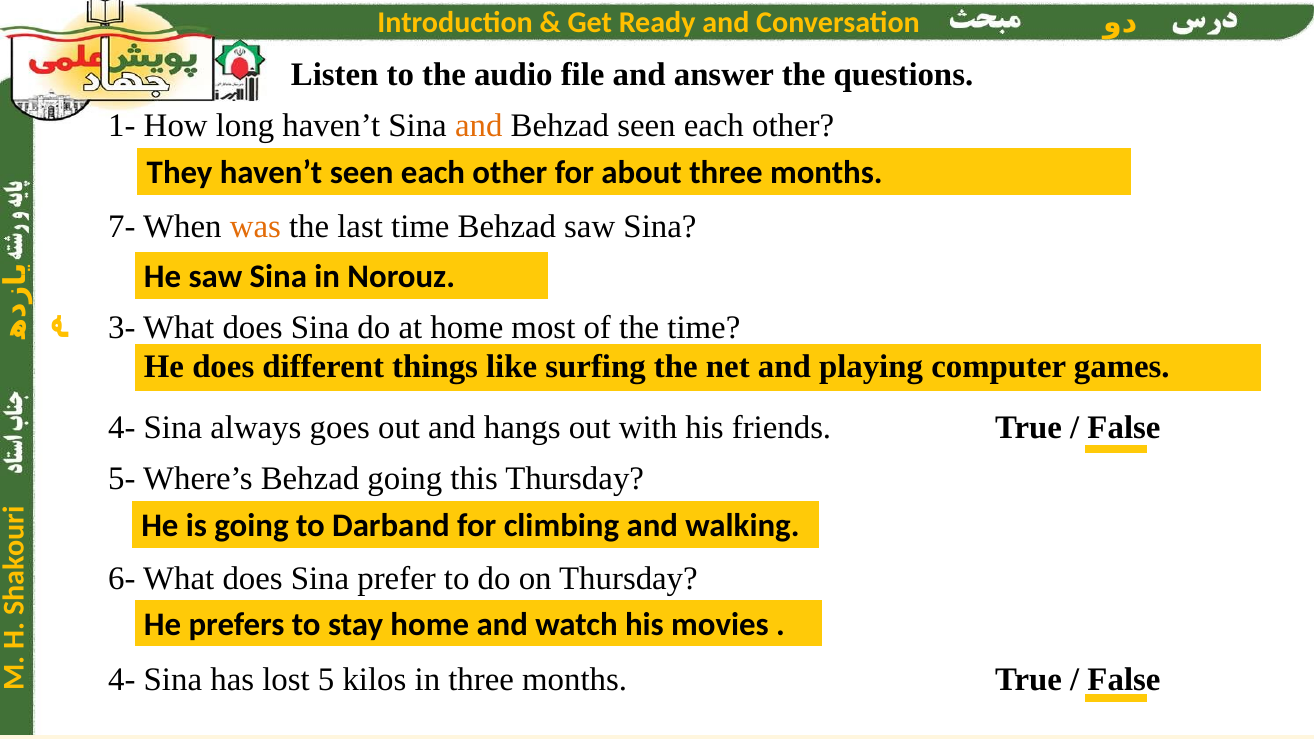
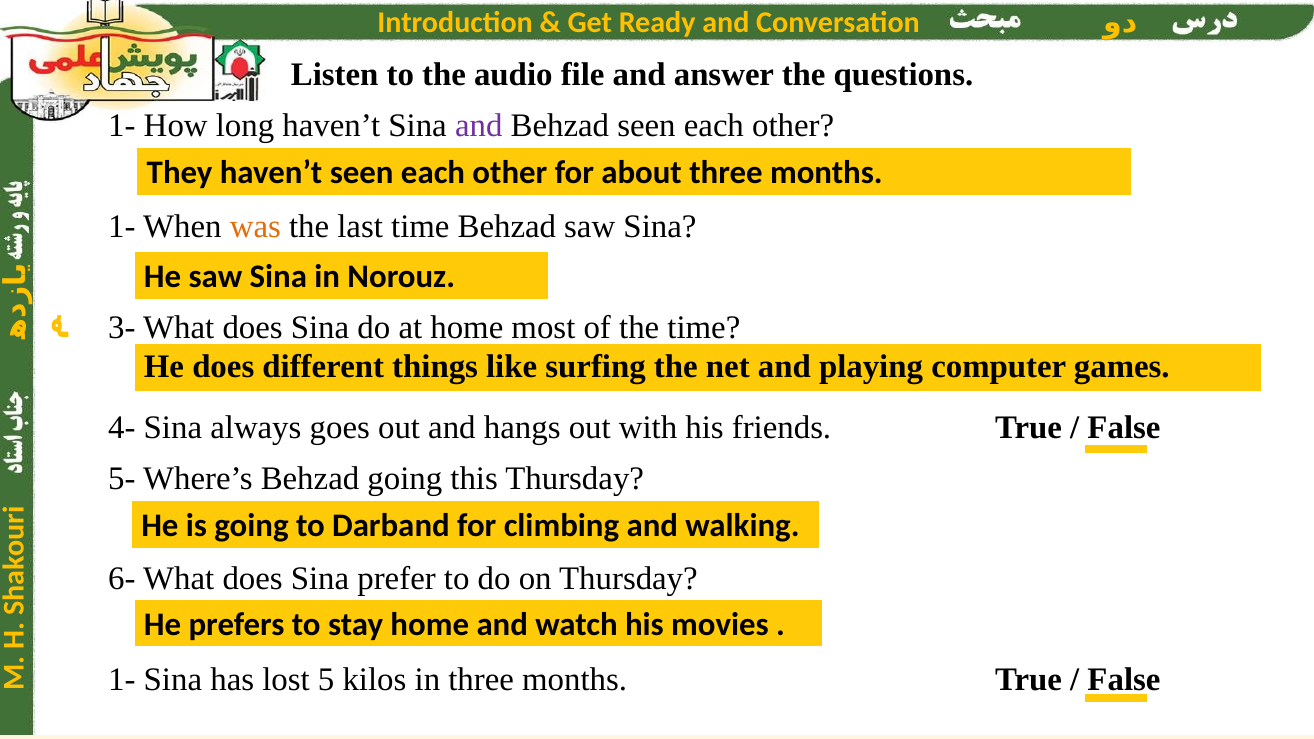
and at (479, 126) colour: orange -> purple
7- at (122, 227): 7- -> 1-
4- at (122, 680): 4- -> 1-
